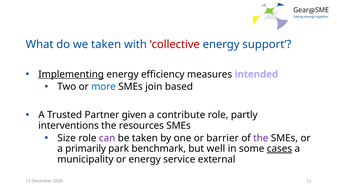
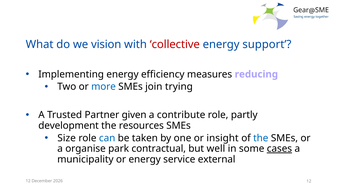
we taken: taken -> vision
Implementing underline: present -> none
intended: intended -> reducing
based: based -> trying
interventions: interventions -> development
can colour: purple -> blue
barrier: barrier -> insight
the at (261, 138) colour: purple -> blue
primarily: primarily -> organise
benchmark: benchmark -> contractual
